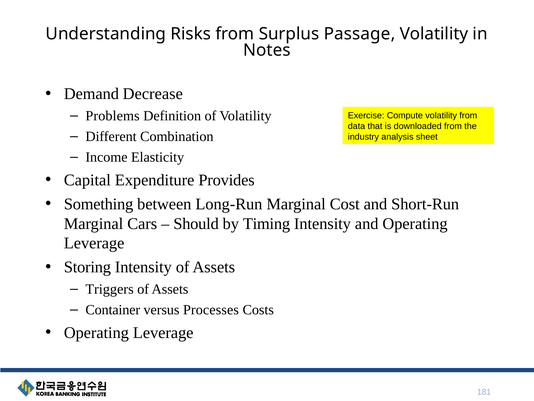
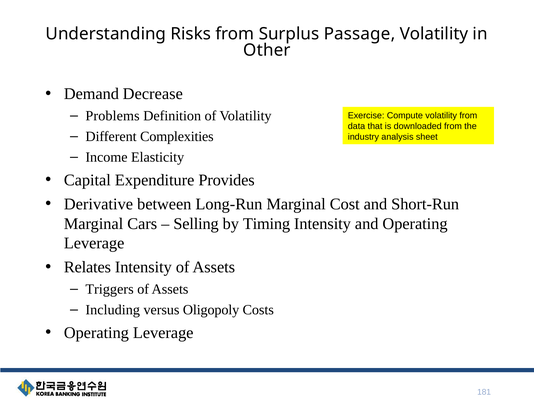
Notes: Notes -> Other
Combination: Combination -> Complexities
Something: Something -> Derivative
Should: Should -> Selling
Storing: Storing -> Relates
Container: Container -> Including
Processes: Processes -> Oligopoly
